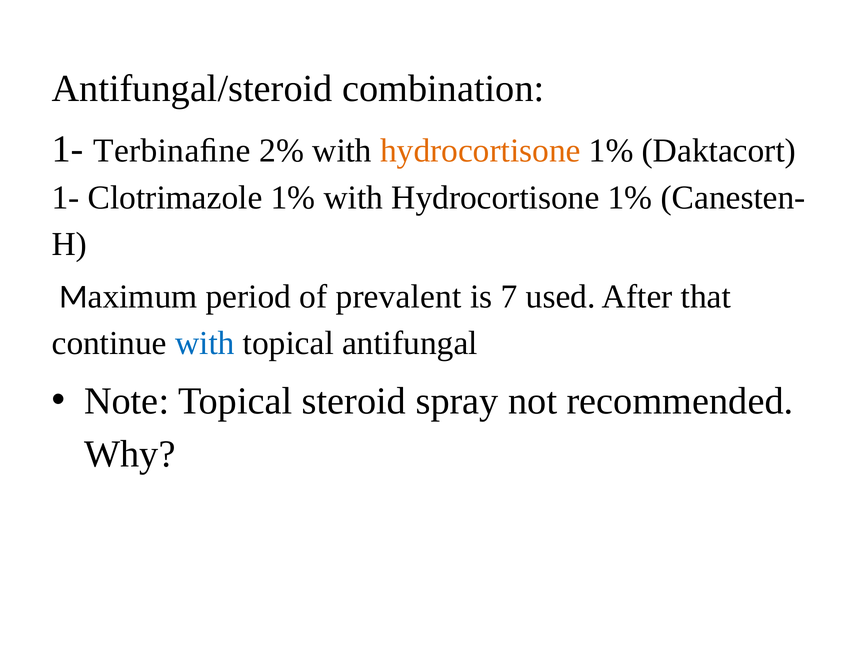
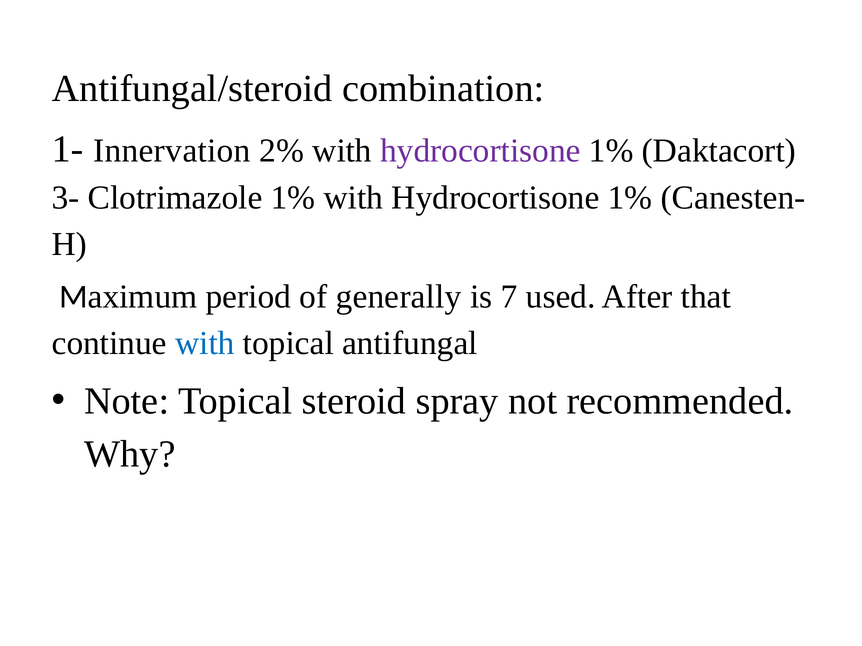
Terbinaﬁne: Terbinaﬁne -> Innervation
hydrocortisone at (480, 151) colour: orange -> purple
1- at (66, 198): 1- -> 3-
prevalent: prevalent -> generally
